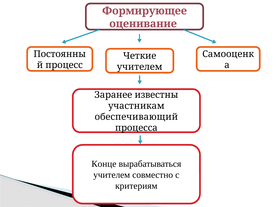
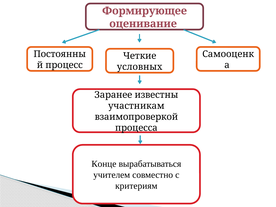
учителем at (140, 67): учителем -> условных
обеспечивающий: обеспечивающий -> взаимопроверкой
